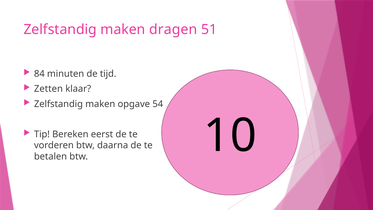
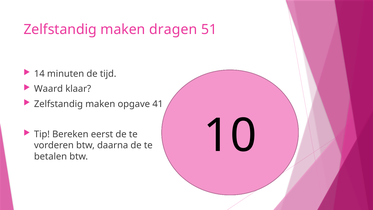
84: 84 -> 14
Zetten: Zetten -> Waard
54: 54 -> 41
